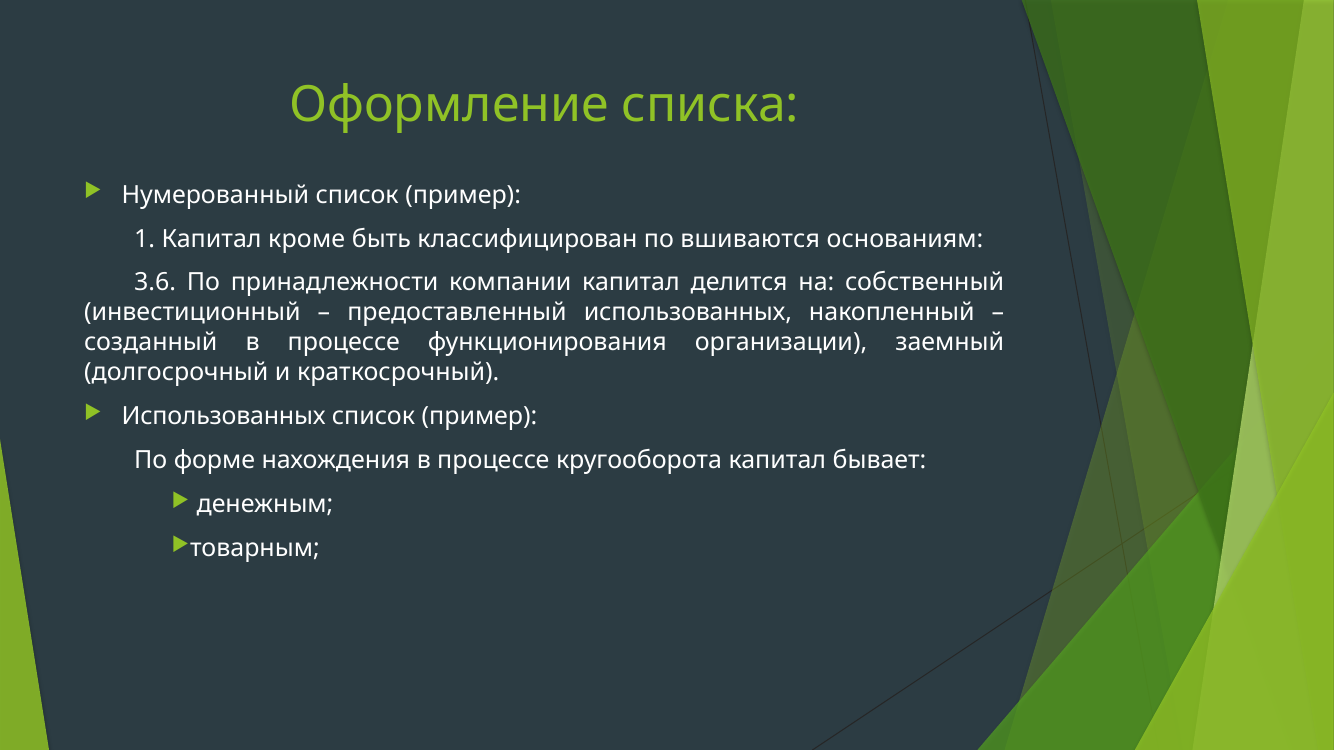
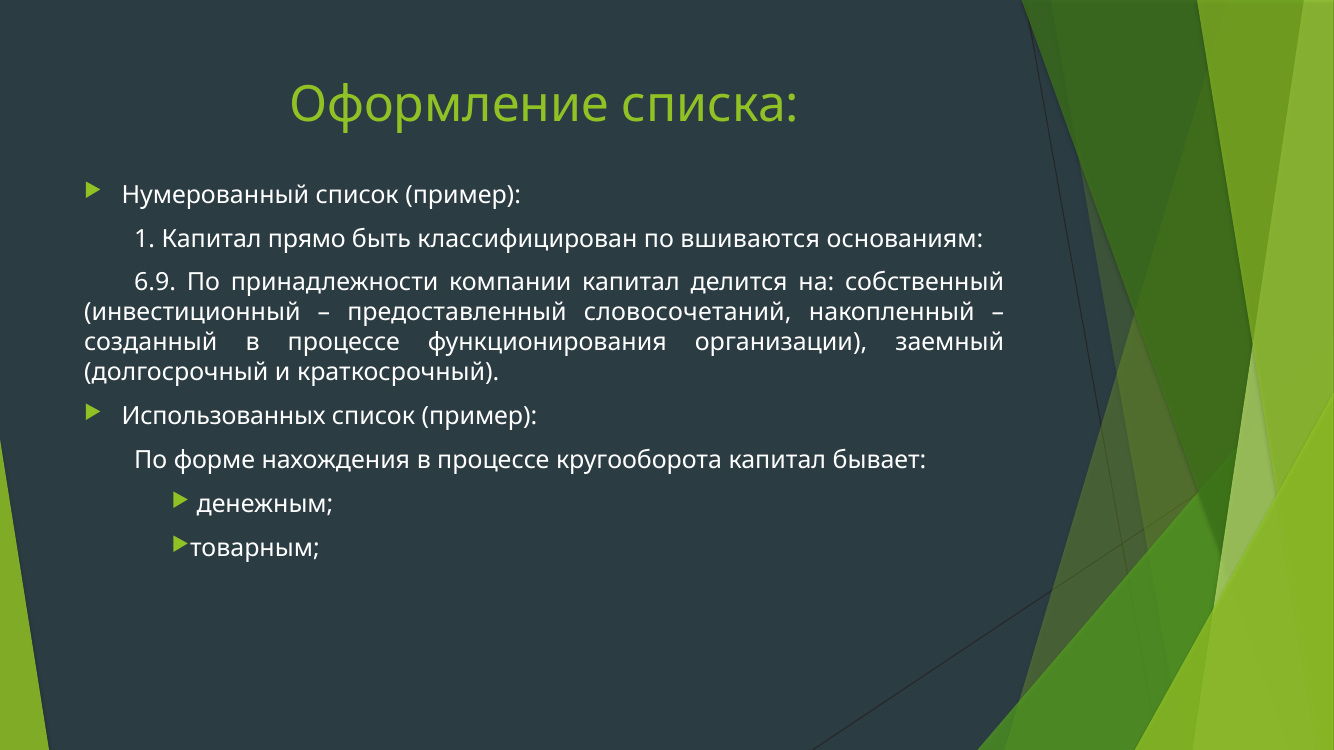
кроме: кроме -> прямо
3.6: 3.6 -> 6.9
предоставленный использованных: использованных -> словосочетаний
